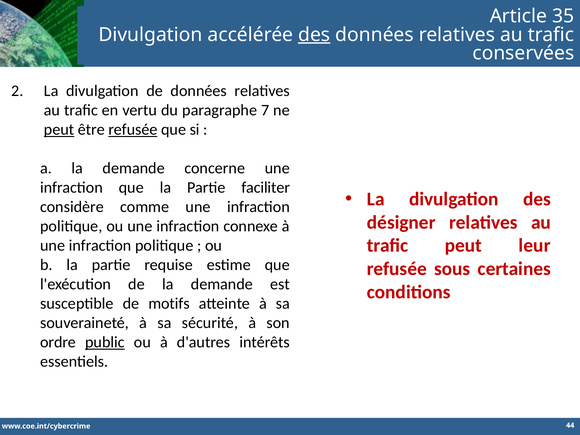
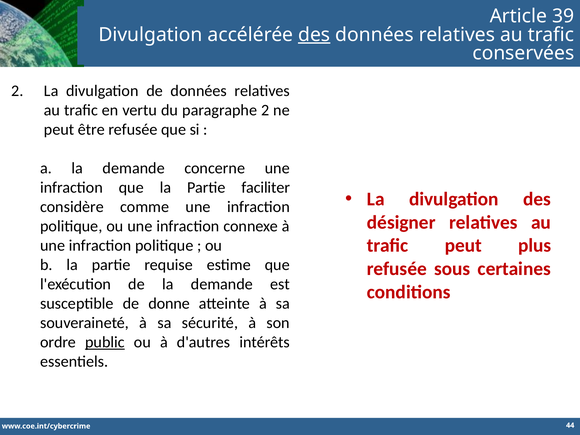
35: 35 -> 39
paragraphe 7: 7 -> 2
peut at (59, 129) underline: present -> none
refusée at (133, 129) underline: present -> none
leur: leur -> plus
motifs: motifs -> donne
